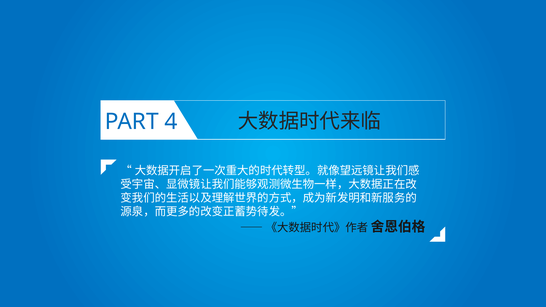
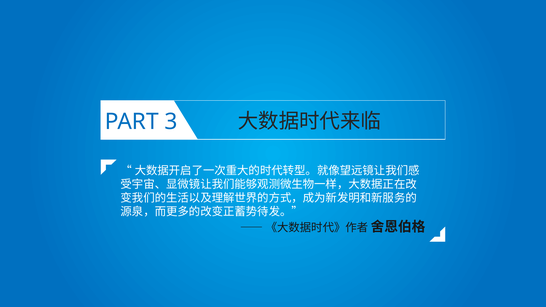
4: 4 -> 3
